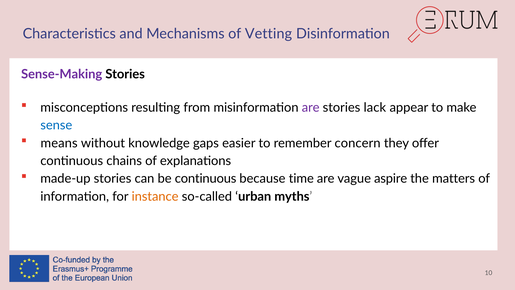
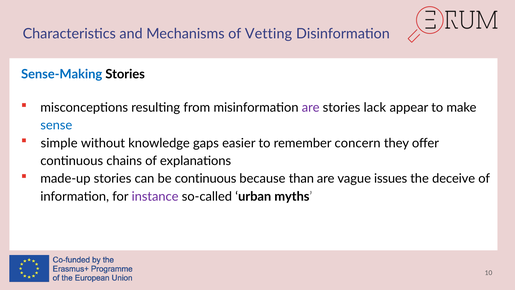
Sense-Making colour: purple -> blue
means: means -> simple
time: time -> than
aspire: aspire -> issues
matters: matters -> deceive
instance colour: orange -> purple
